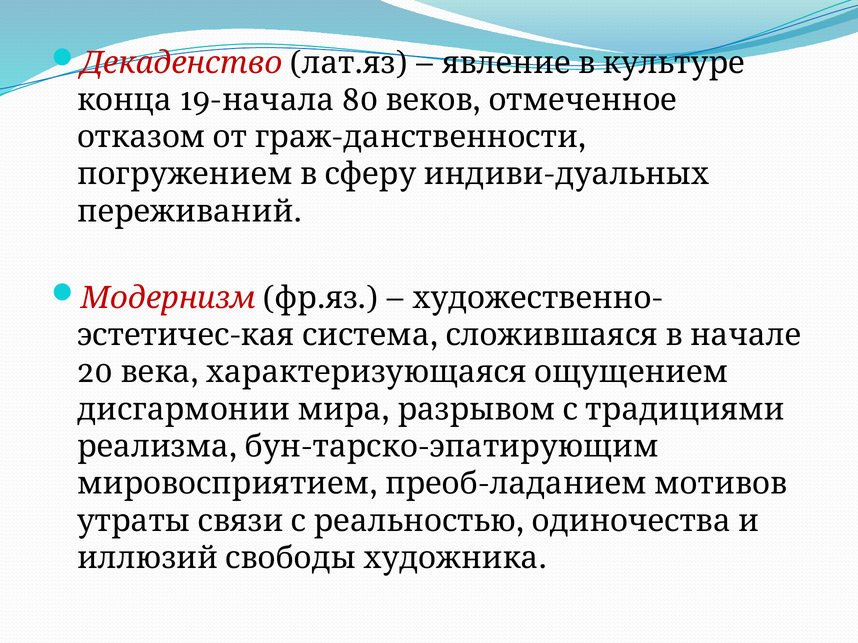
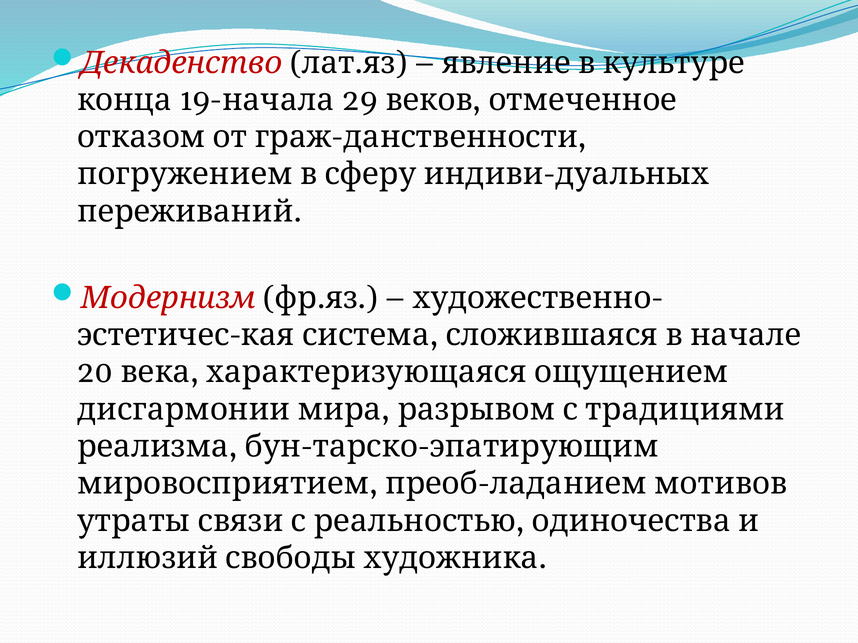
80: 80 -> 29
